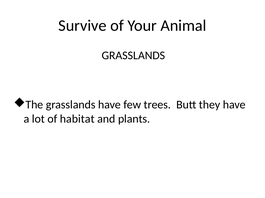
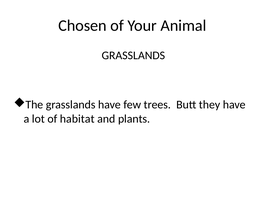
Survive: Survive -> Chosen
